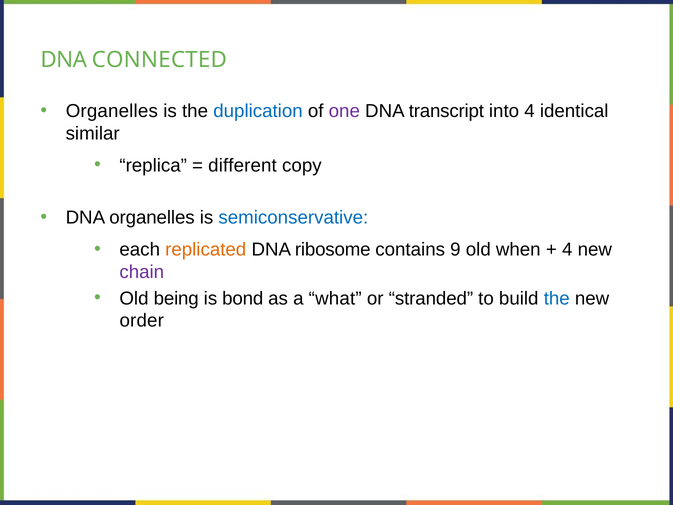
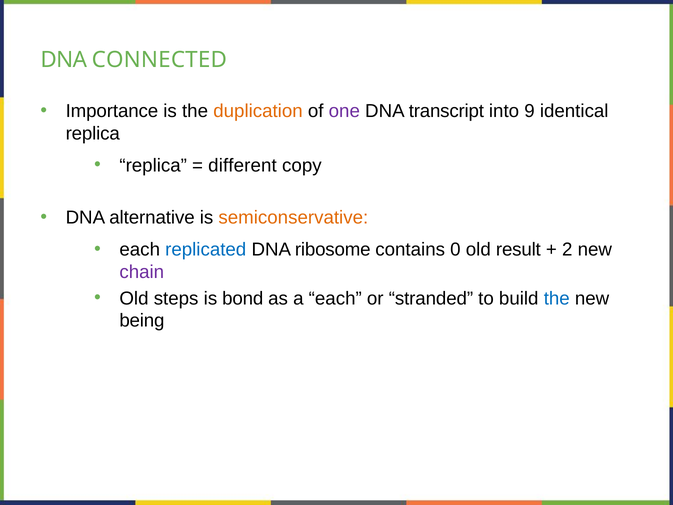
Organelles at (112, 111): Organelles -> Importance
duplication colour: blue -> orange
into 4: 4 -> 9
similar at (93, 133): similar -> replica
DNA organelles: organelles -> alternative
semiconservative colour: blue -> orange
replicated colour: orange -> blue
9: 9 -> 0
when: when -> result
4 at (567, 250): 4 -> 2
being: being -> steps
a what: what -> each
order: order -> being
